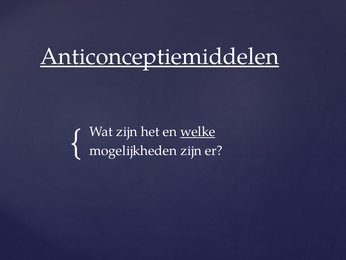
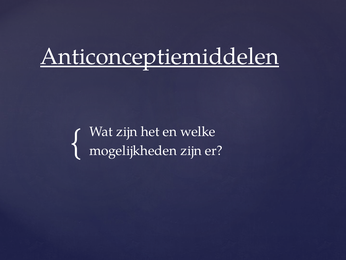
welke underline: present -> none
